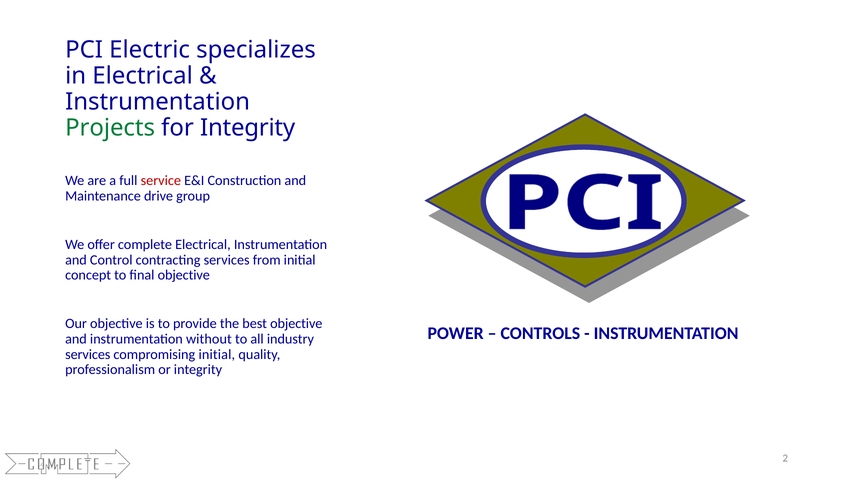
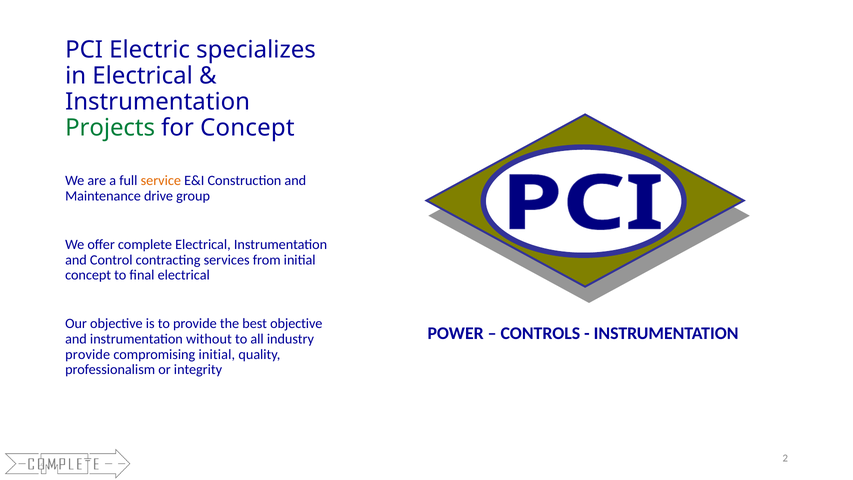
for Integrity: Integrity -> Concept
service colour: red -> orange
final objective: objective -> electrical
services at (88, 354): services -> provide
